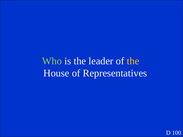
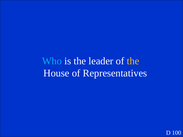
Who colour: light green -> light blue
